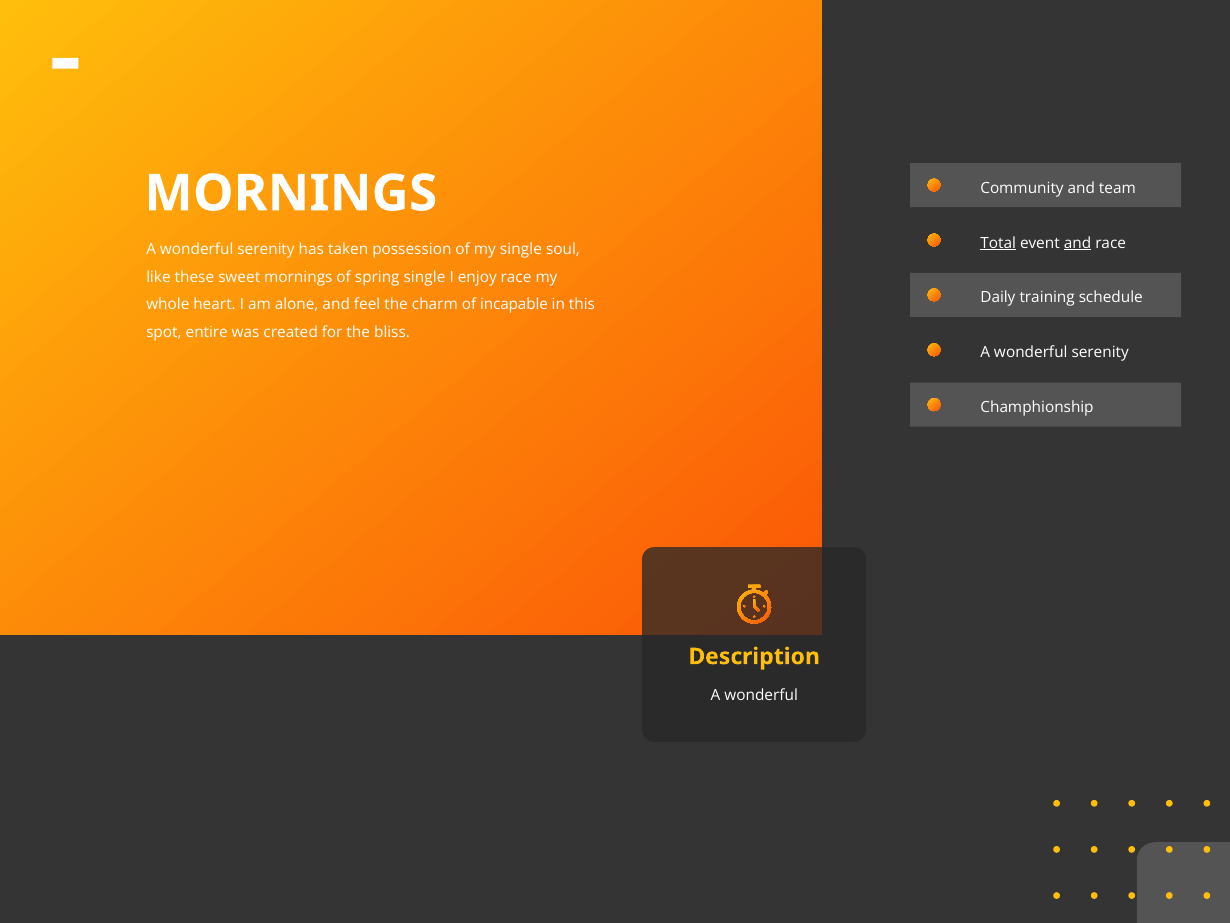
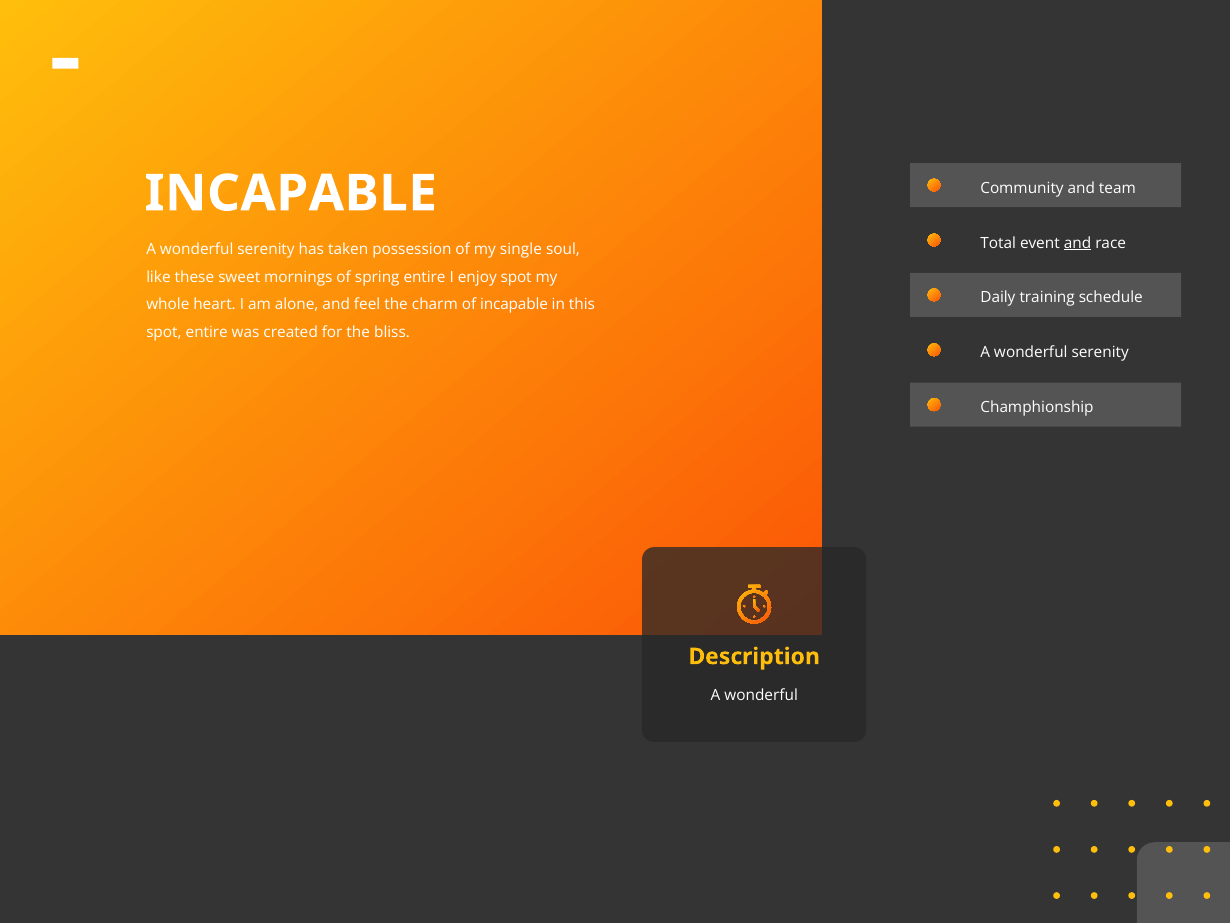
MORNINGS at (291, 193): MORNINGS -> INCAPABLE
Total underline: present -> none
spring single: single -> entire
enjoy race: race -> spot
